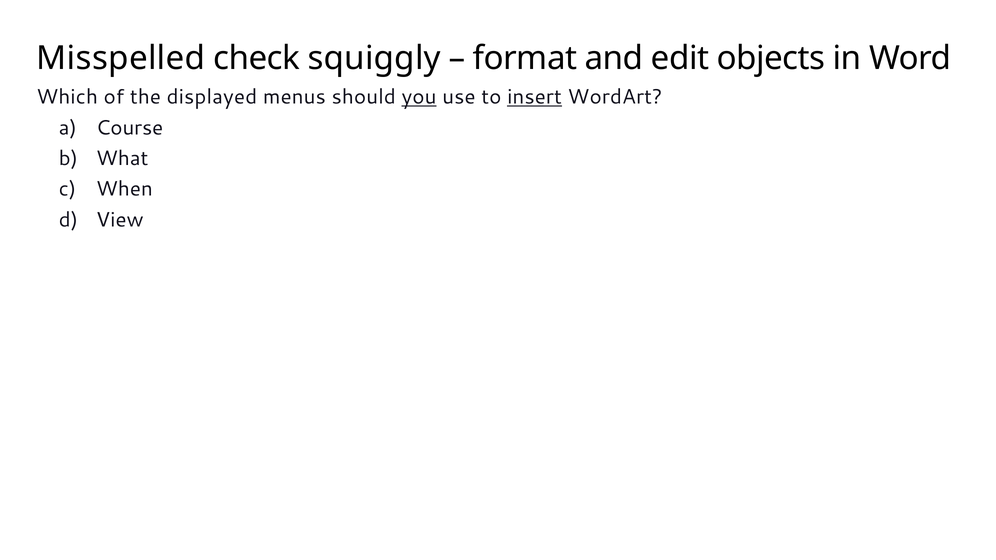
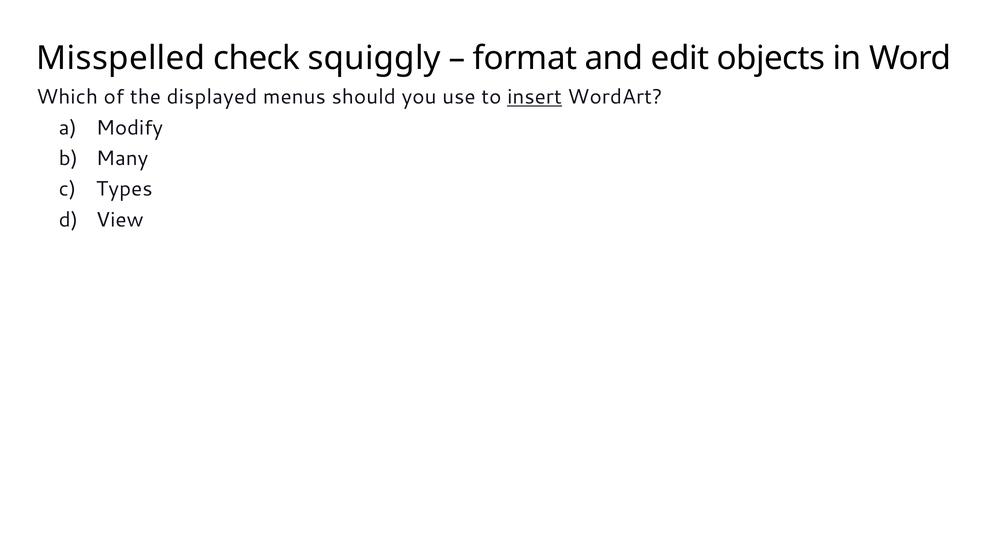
you underline: present -> none
Course: Course -> Modify
What: What -> Many
When: When -> Types
